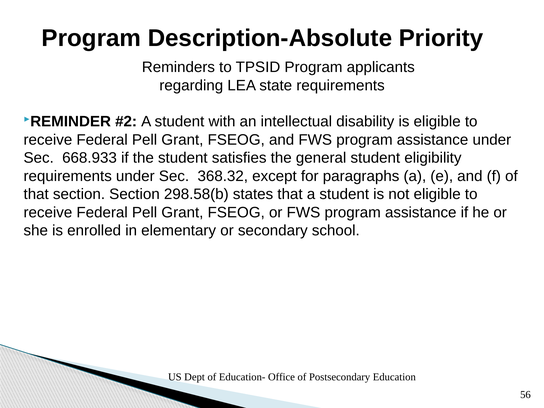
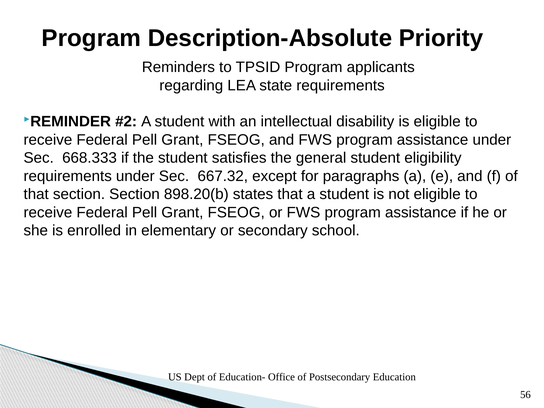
668.933: 668.933 -> 668.333
368.32: 368.32 -> 667.32
298.58(b: 298.58(b -> 898.20(b
